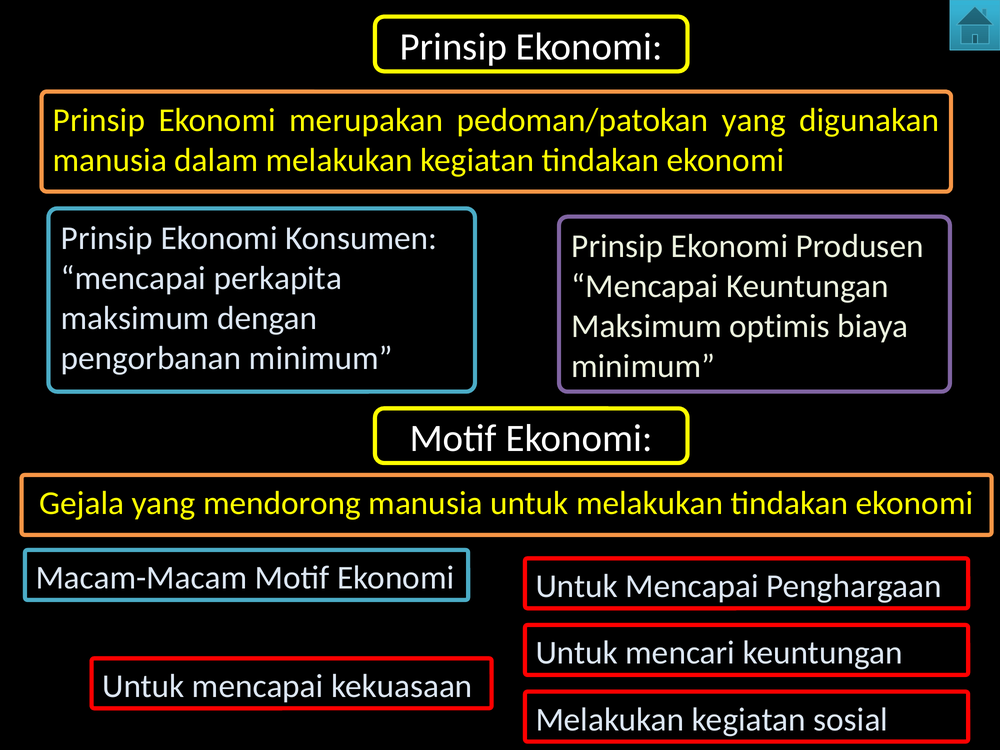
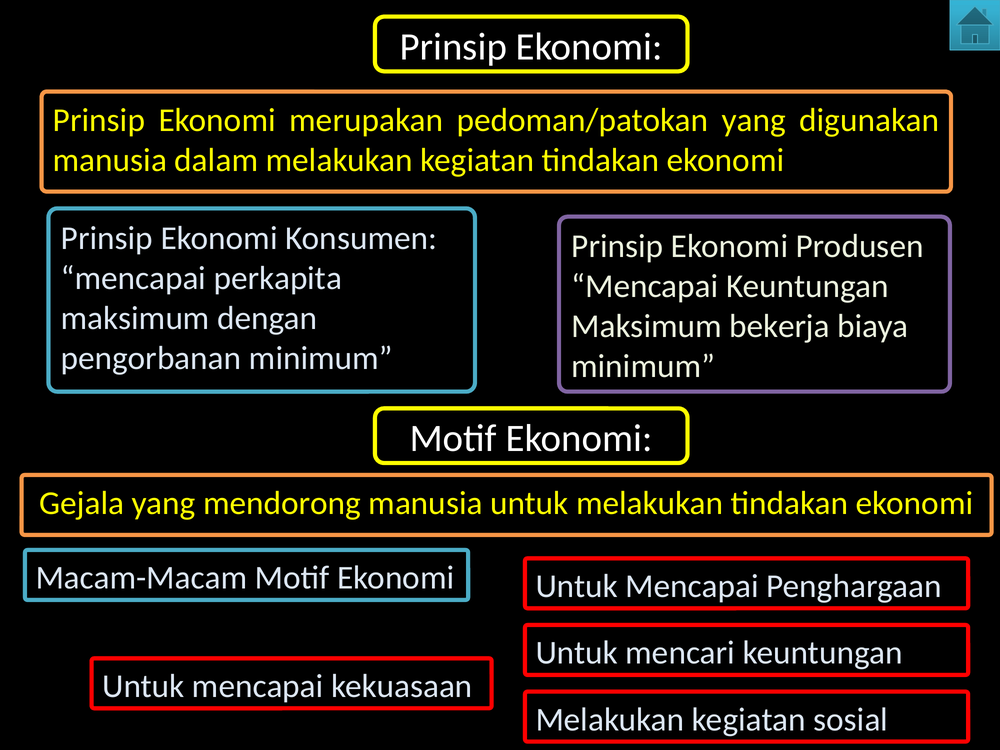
optimis: optimis -> bekerja
